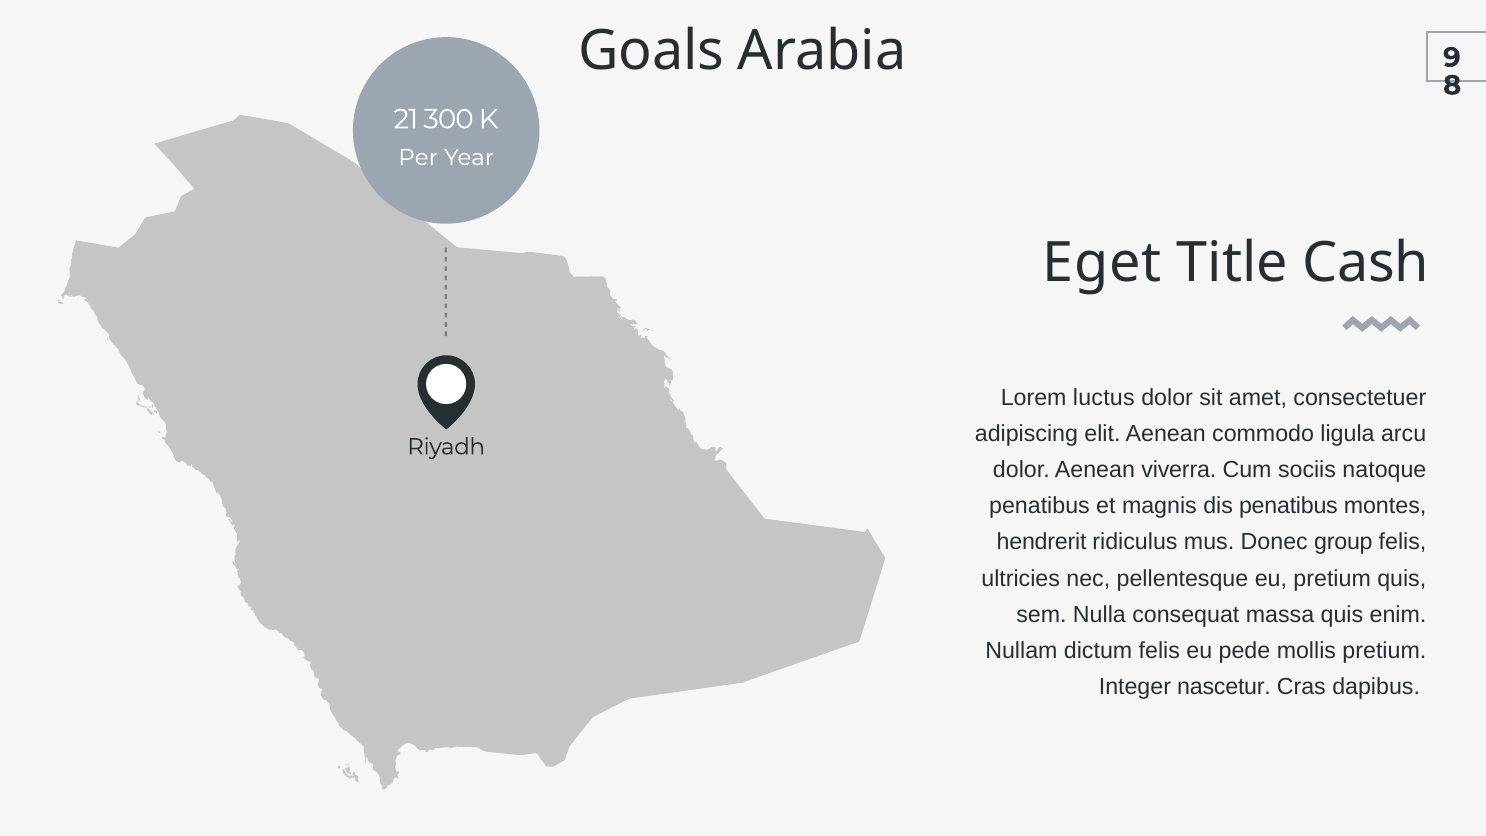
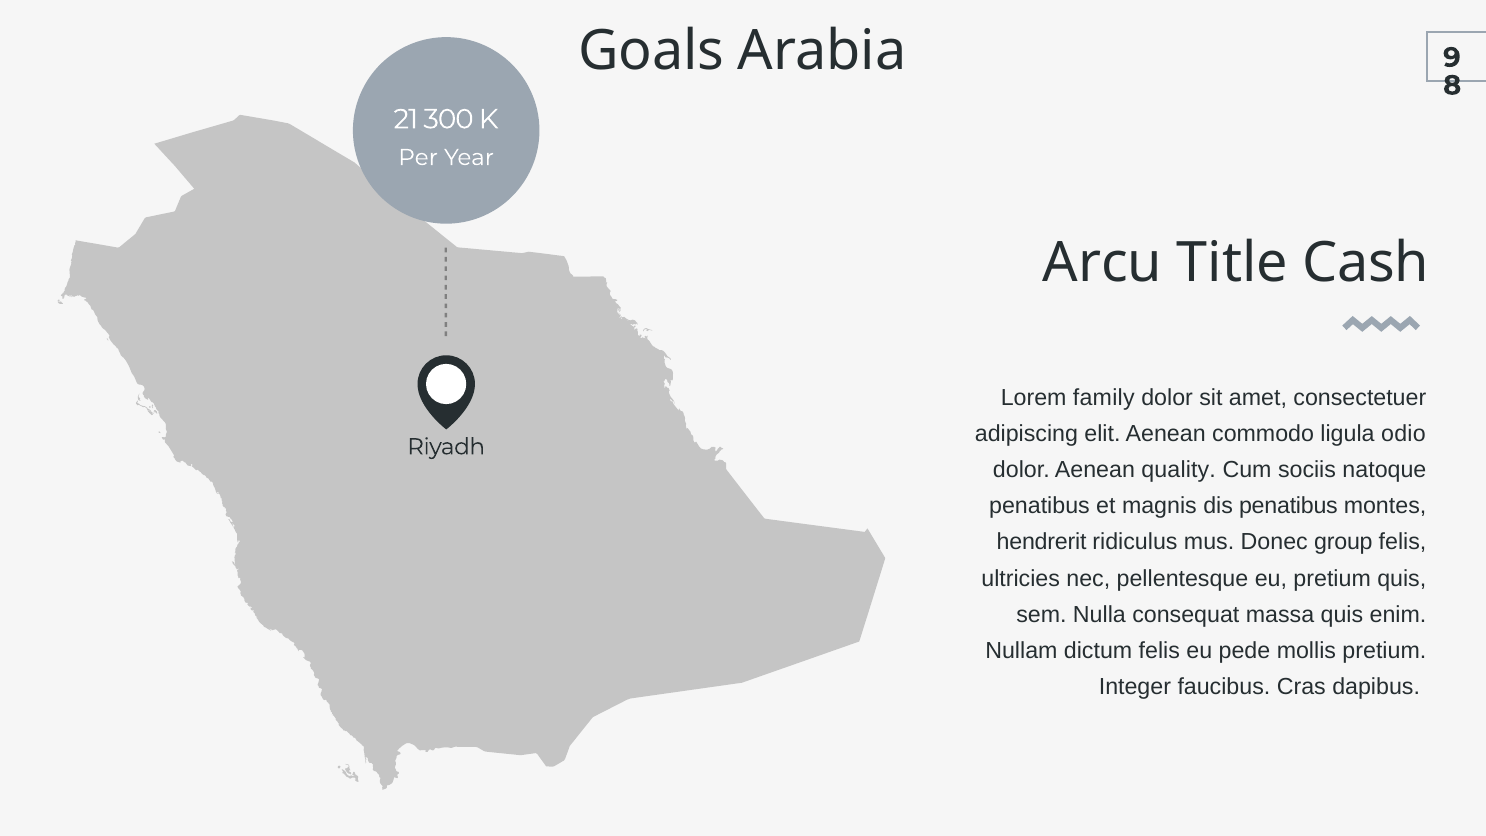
Eget: Eget -> Arcu
luctus: luctus -> family
arcu: arcu -> odio
viverra: viverra -> quality
nascetur: nascetur -> faucibus
